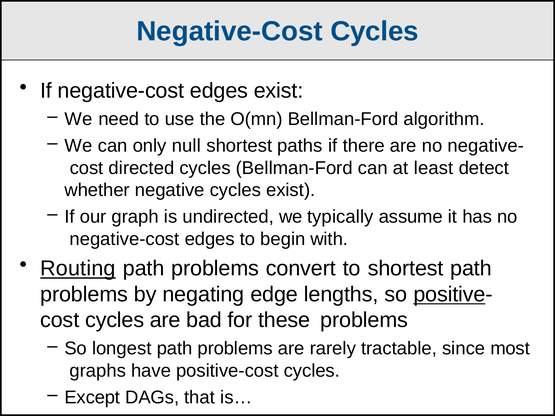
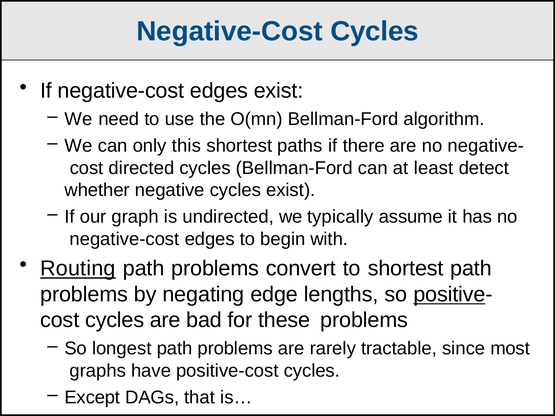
null: null -> this
